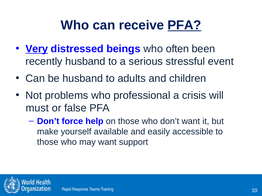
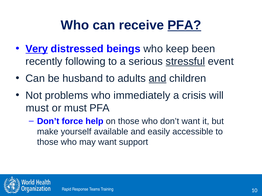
often: often -> keep
recently husband: husband -> following
stressful underline: none -> present
and at (158, 79) underline: none -> present
professional: professional -> immediately
or false: false -> must
